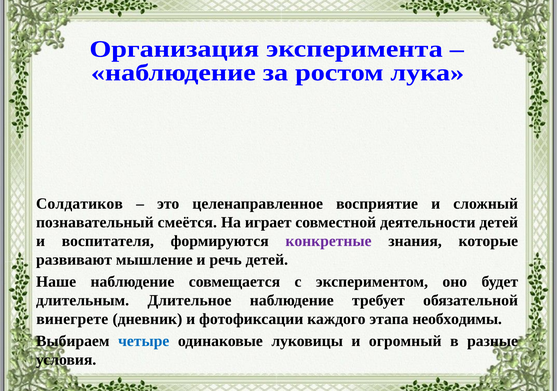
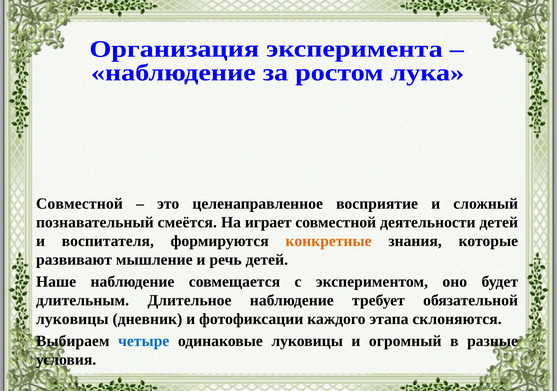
Солдатиков at (79, 204): Солдатиков -> Совместной
конкретные colour: purple -> orange
винегрете at (72, 320): винегрете -> луковицы
необходимы: необходимы -> склоняются
